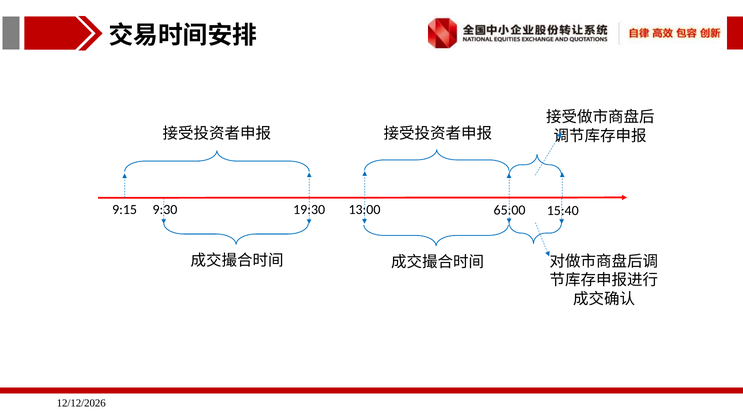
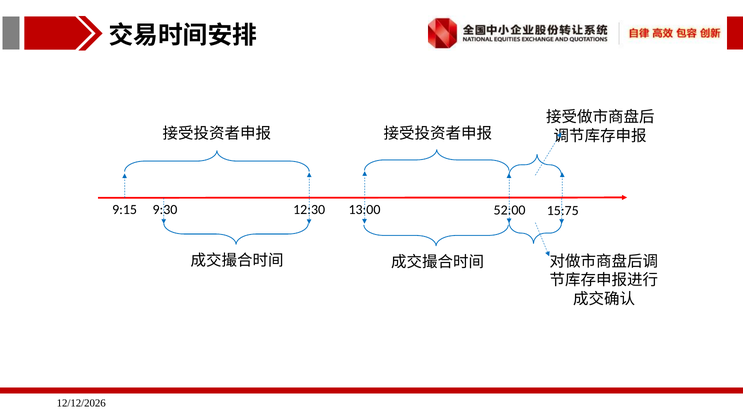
19:30: 19:30 -> 12:30
65:00: 65:00 -> 52:00
15:40: 15:40 -> 15:75
